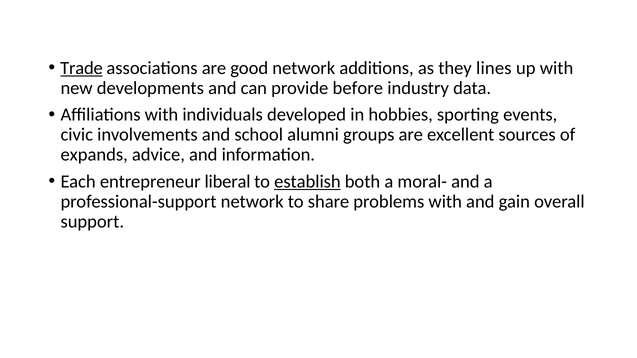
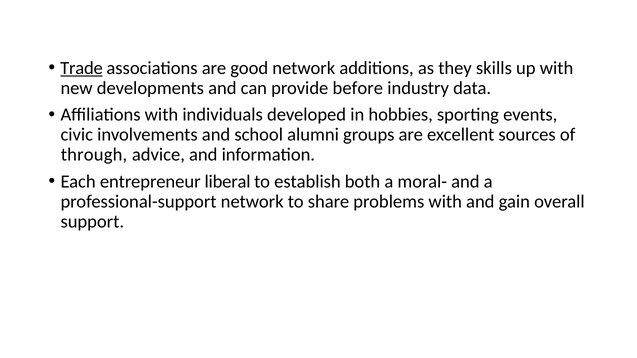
lines: lines -> skills
expands: expands -> through
establish underline: present -> none
